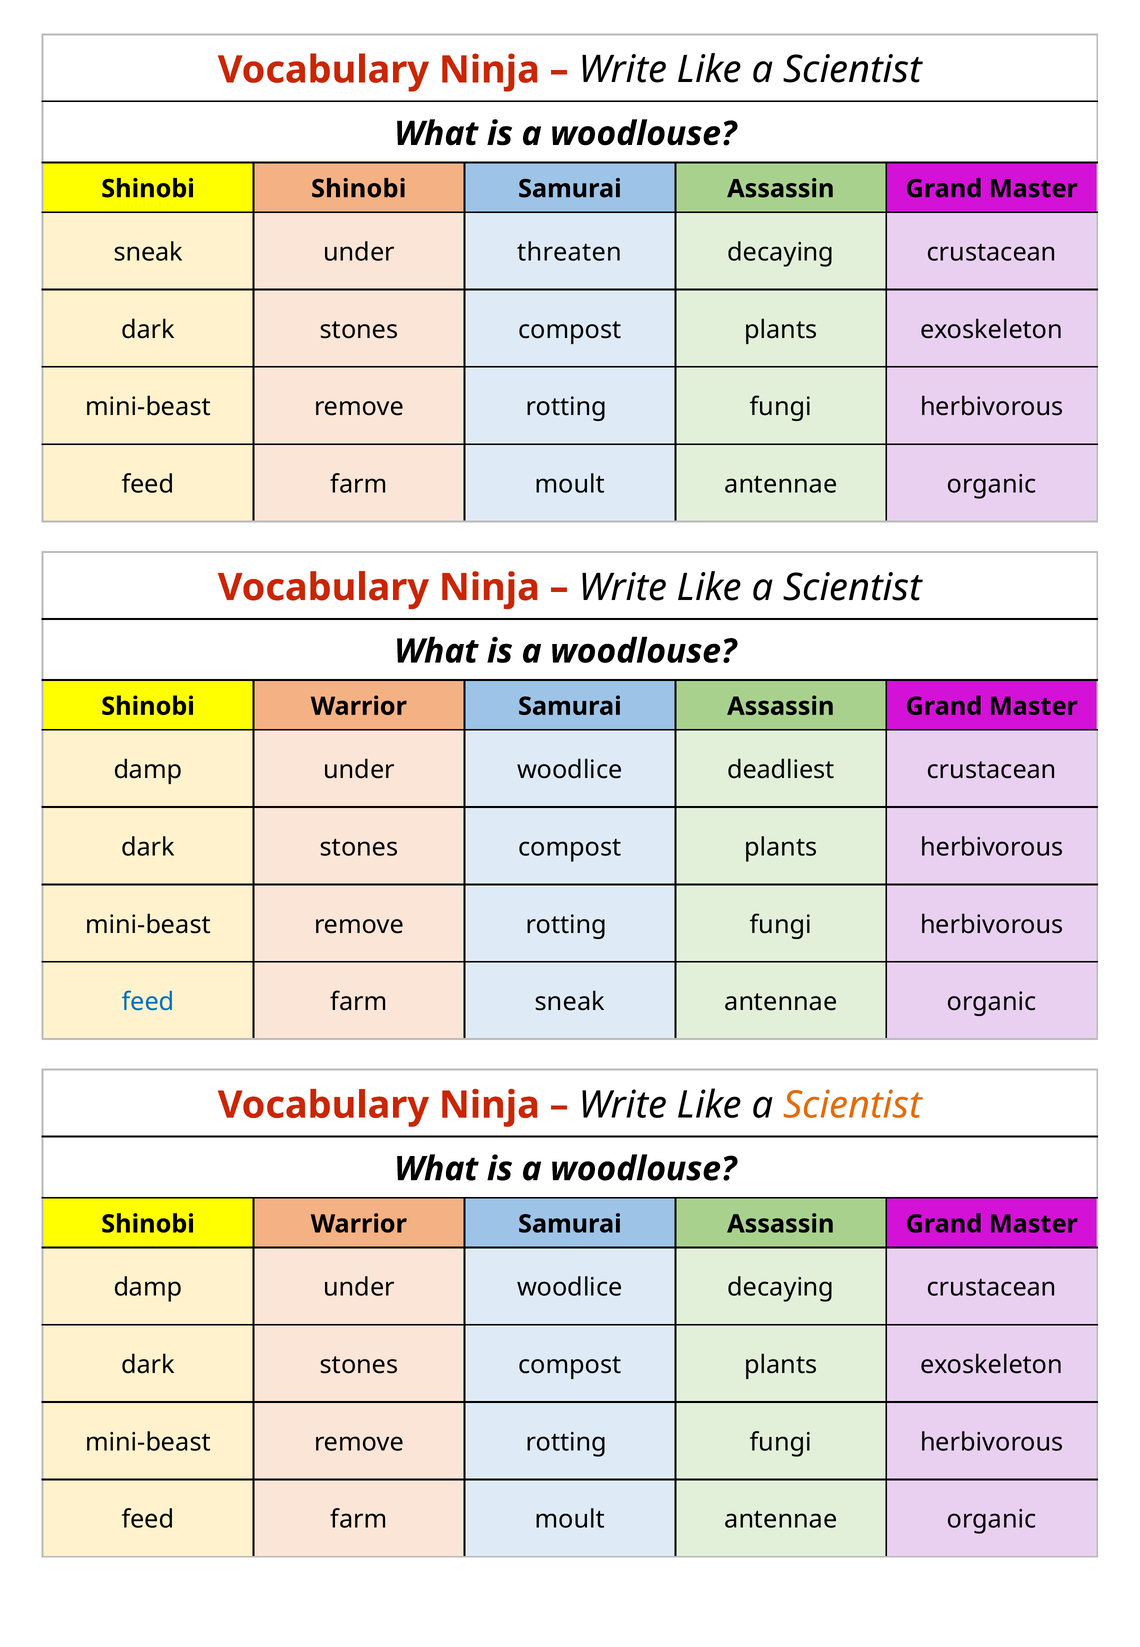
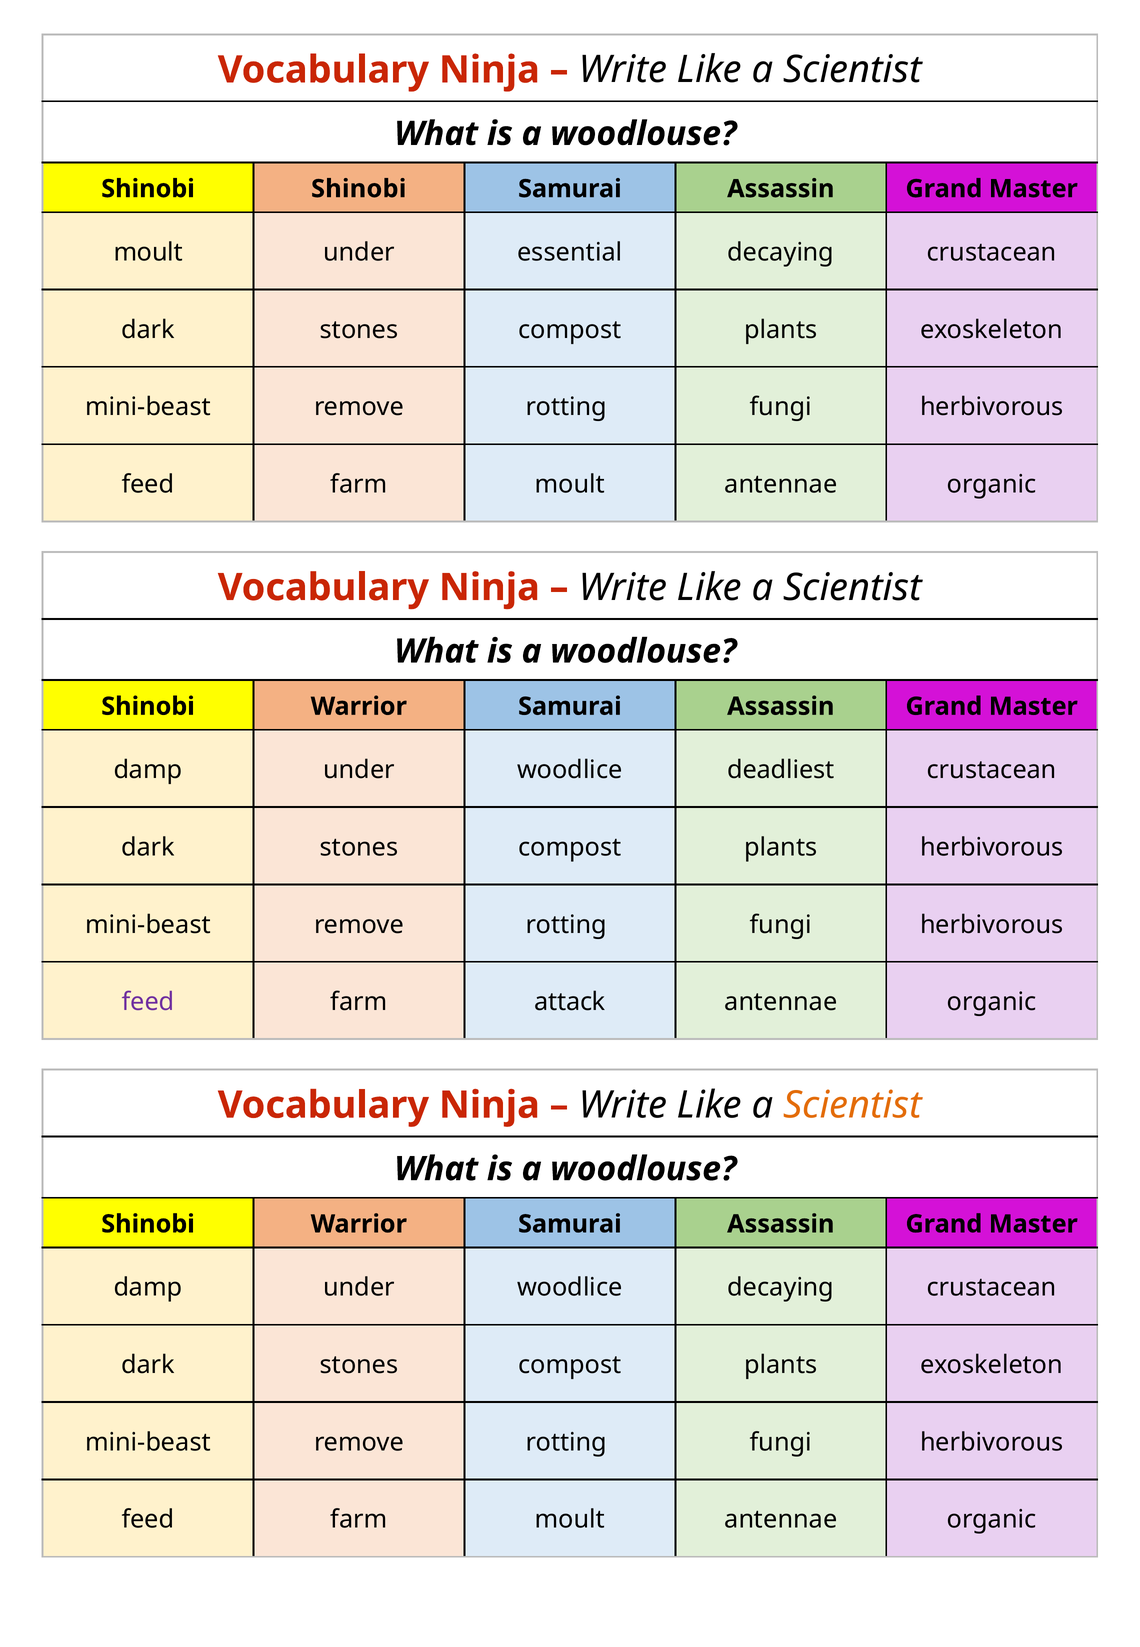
sneak at (148, 252): sneak -> moult
threaten: threaten -> essential
feed at (148, 1002) colour: blue -> purple
farm sneak: sneak -> attack
